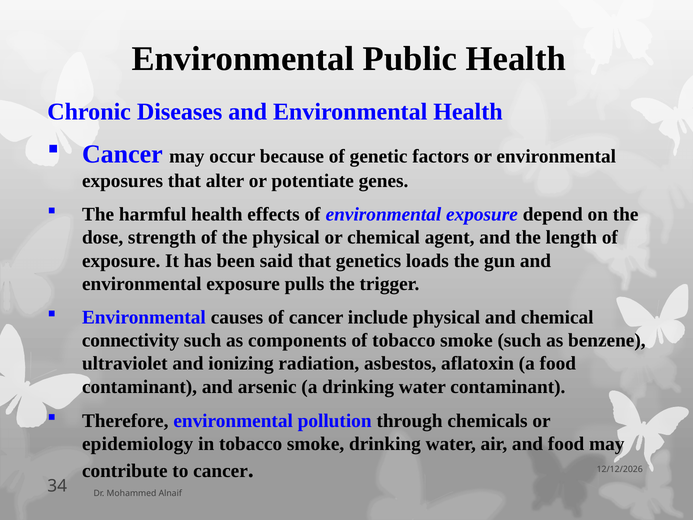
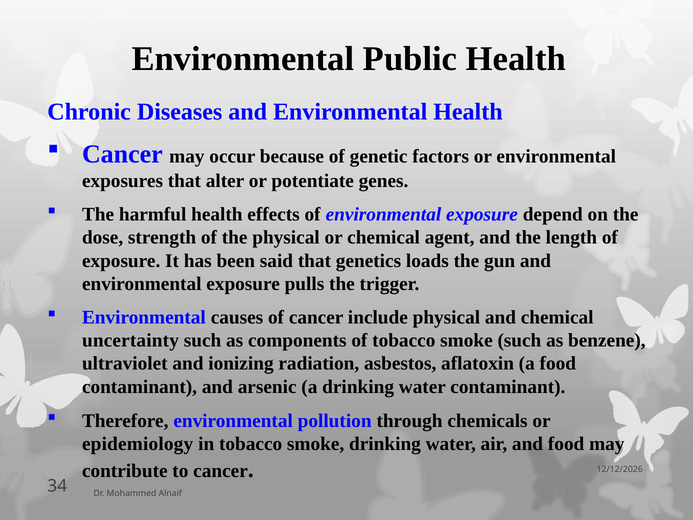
connectivity: connectivity -> uncertainty
